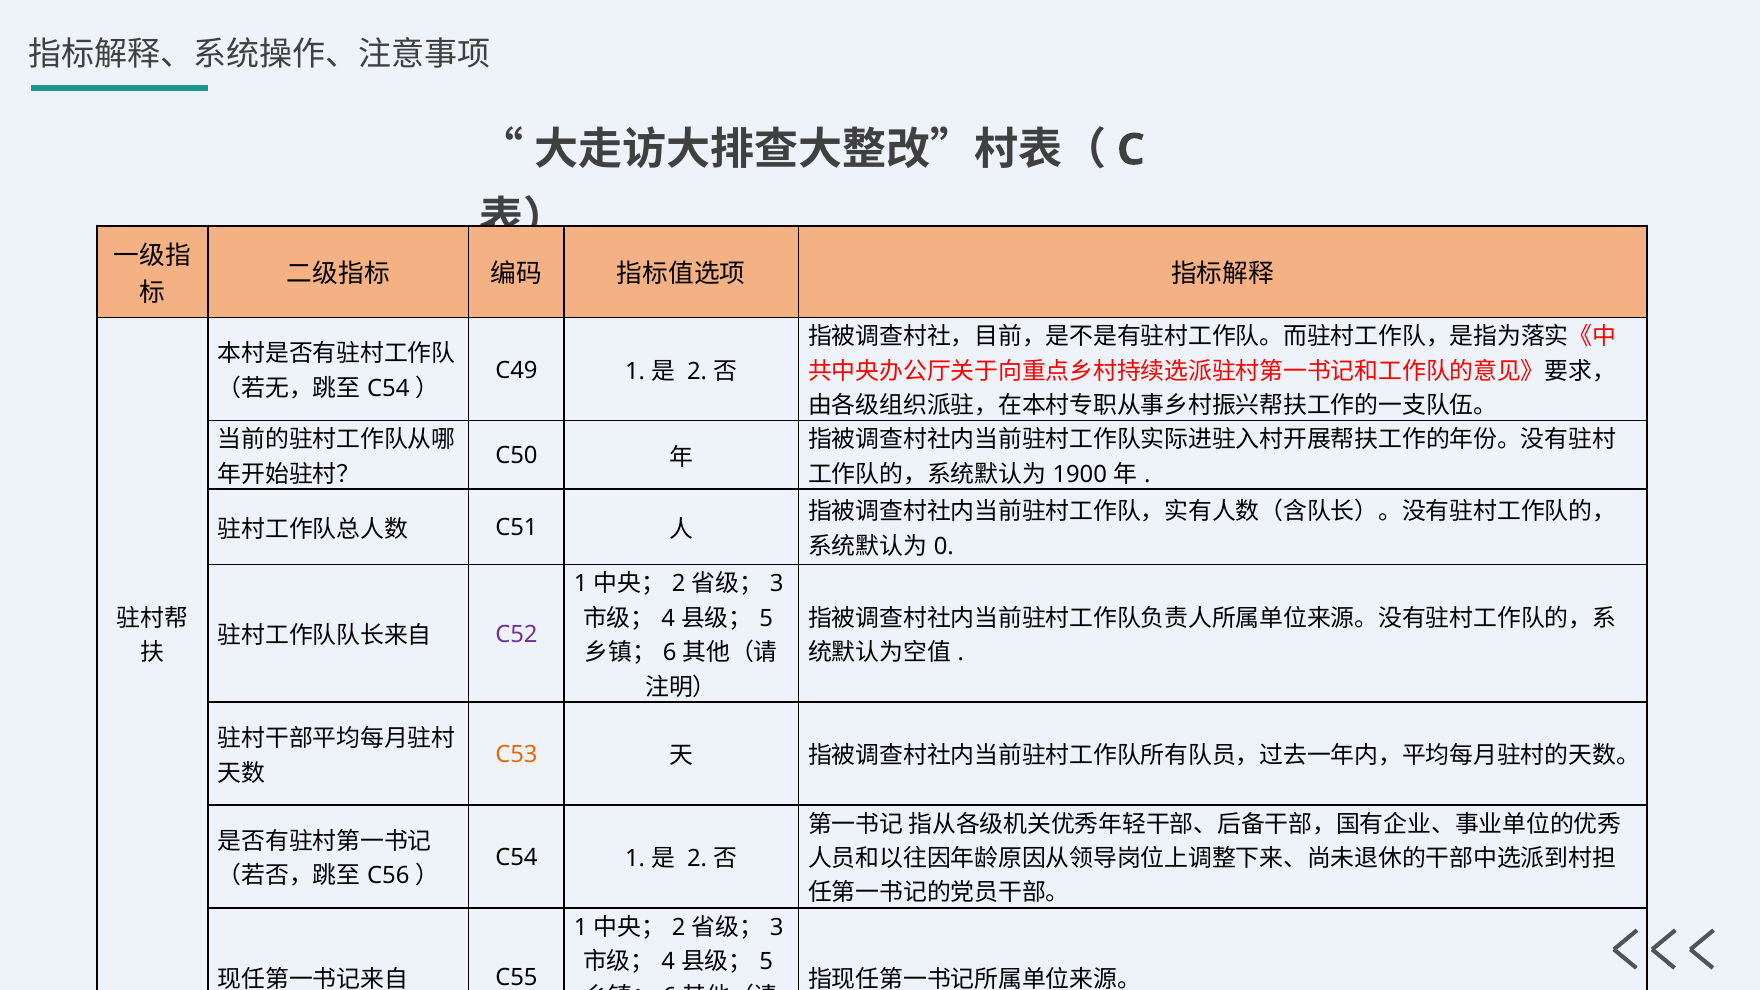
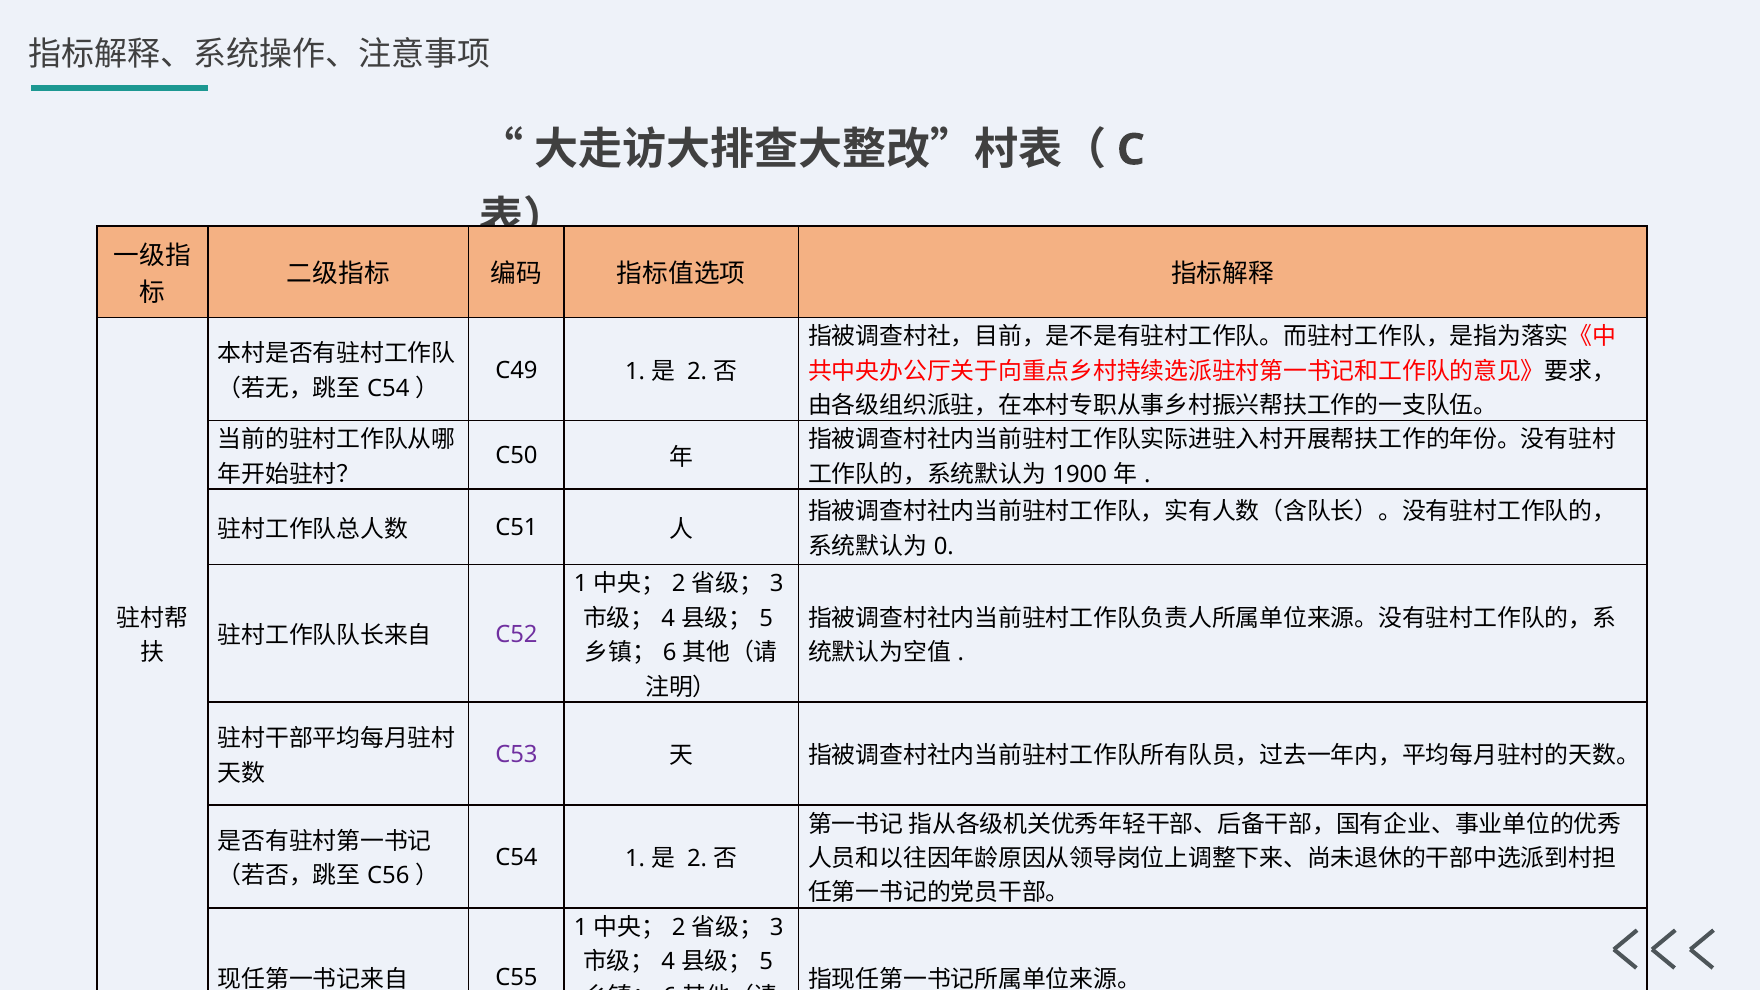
C53 colour: orange -> purple
